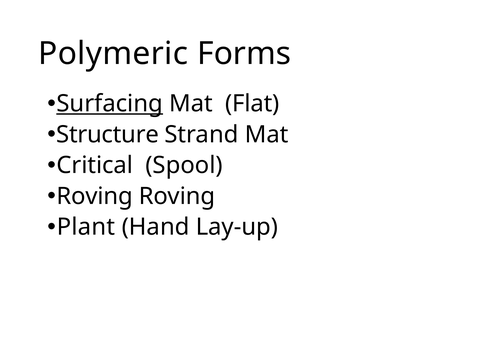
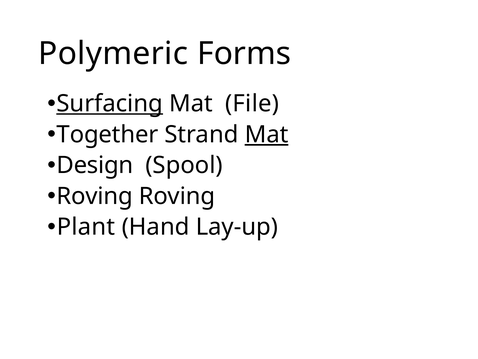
Flat: Flat -> File
Structure: Structure -> Together
Mat at (267, 134) underline: none -> present
Critical: Critical -> Design
